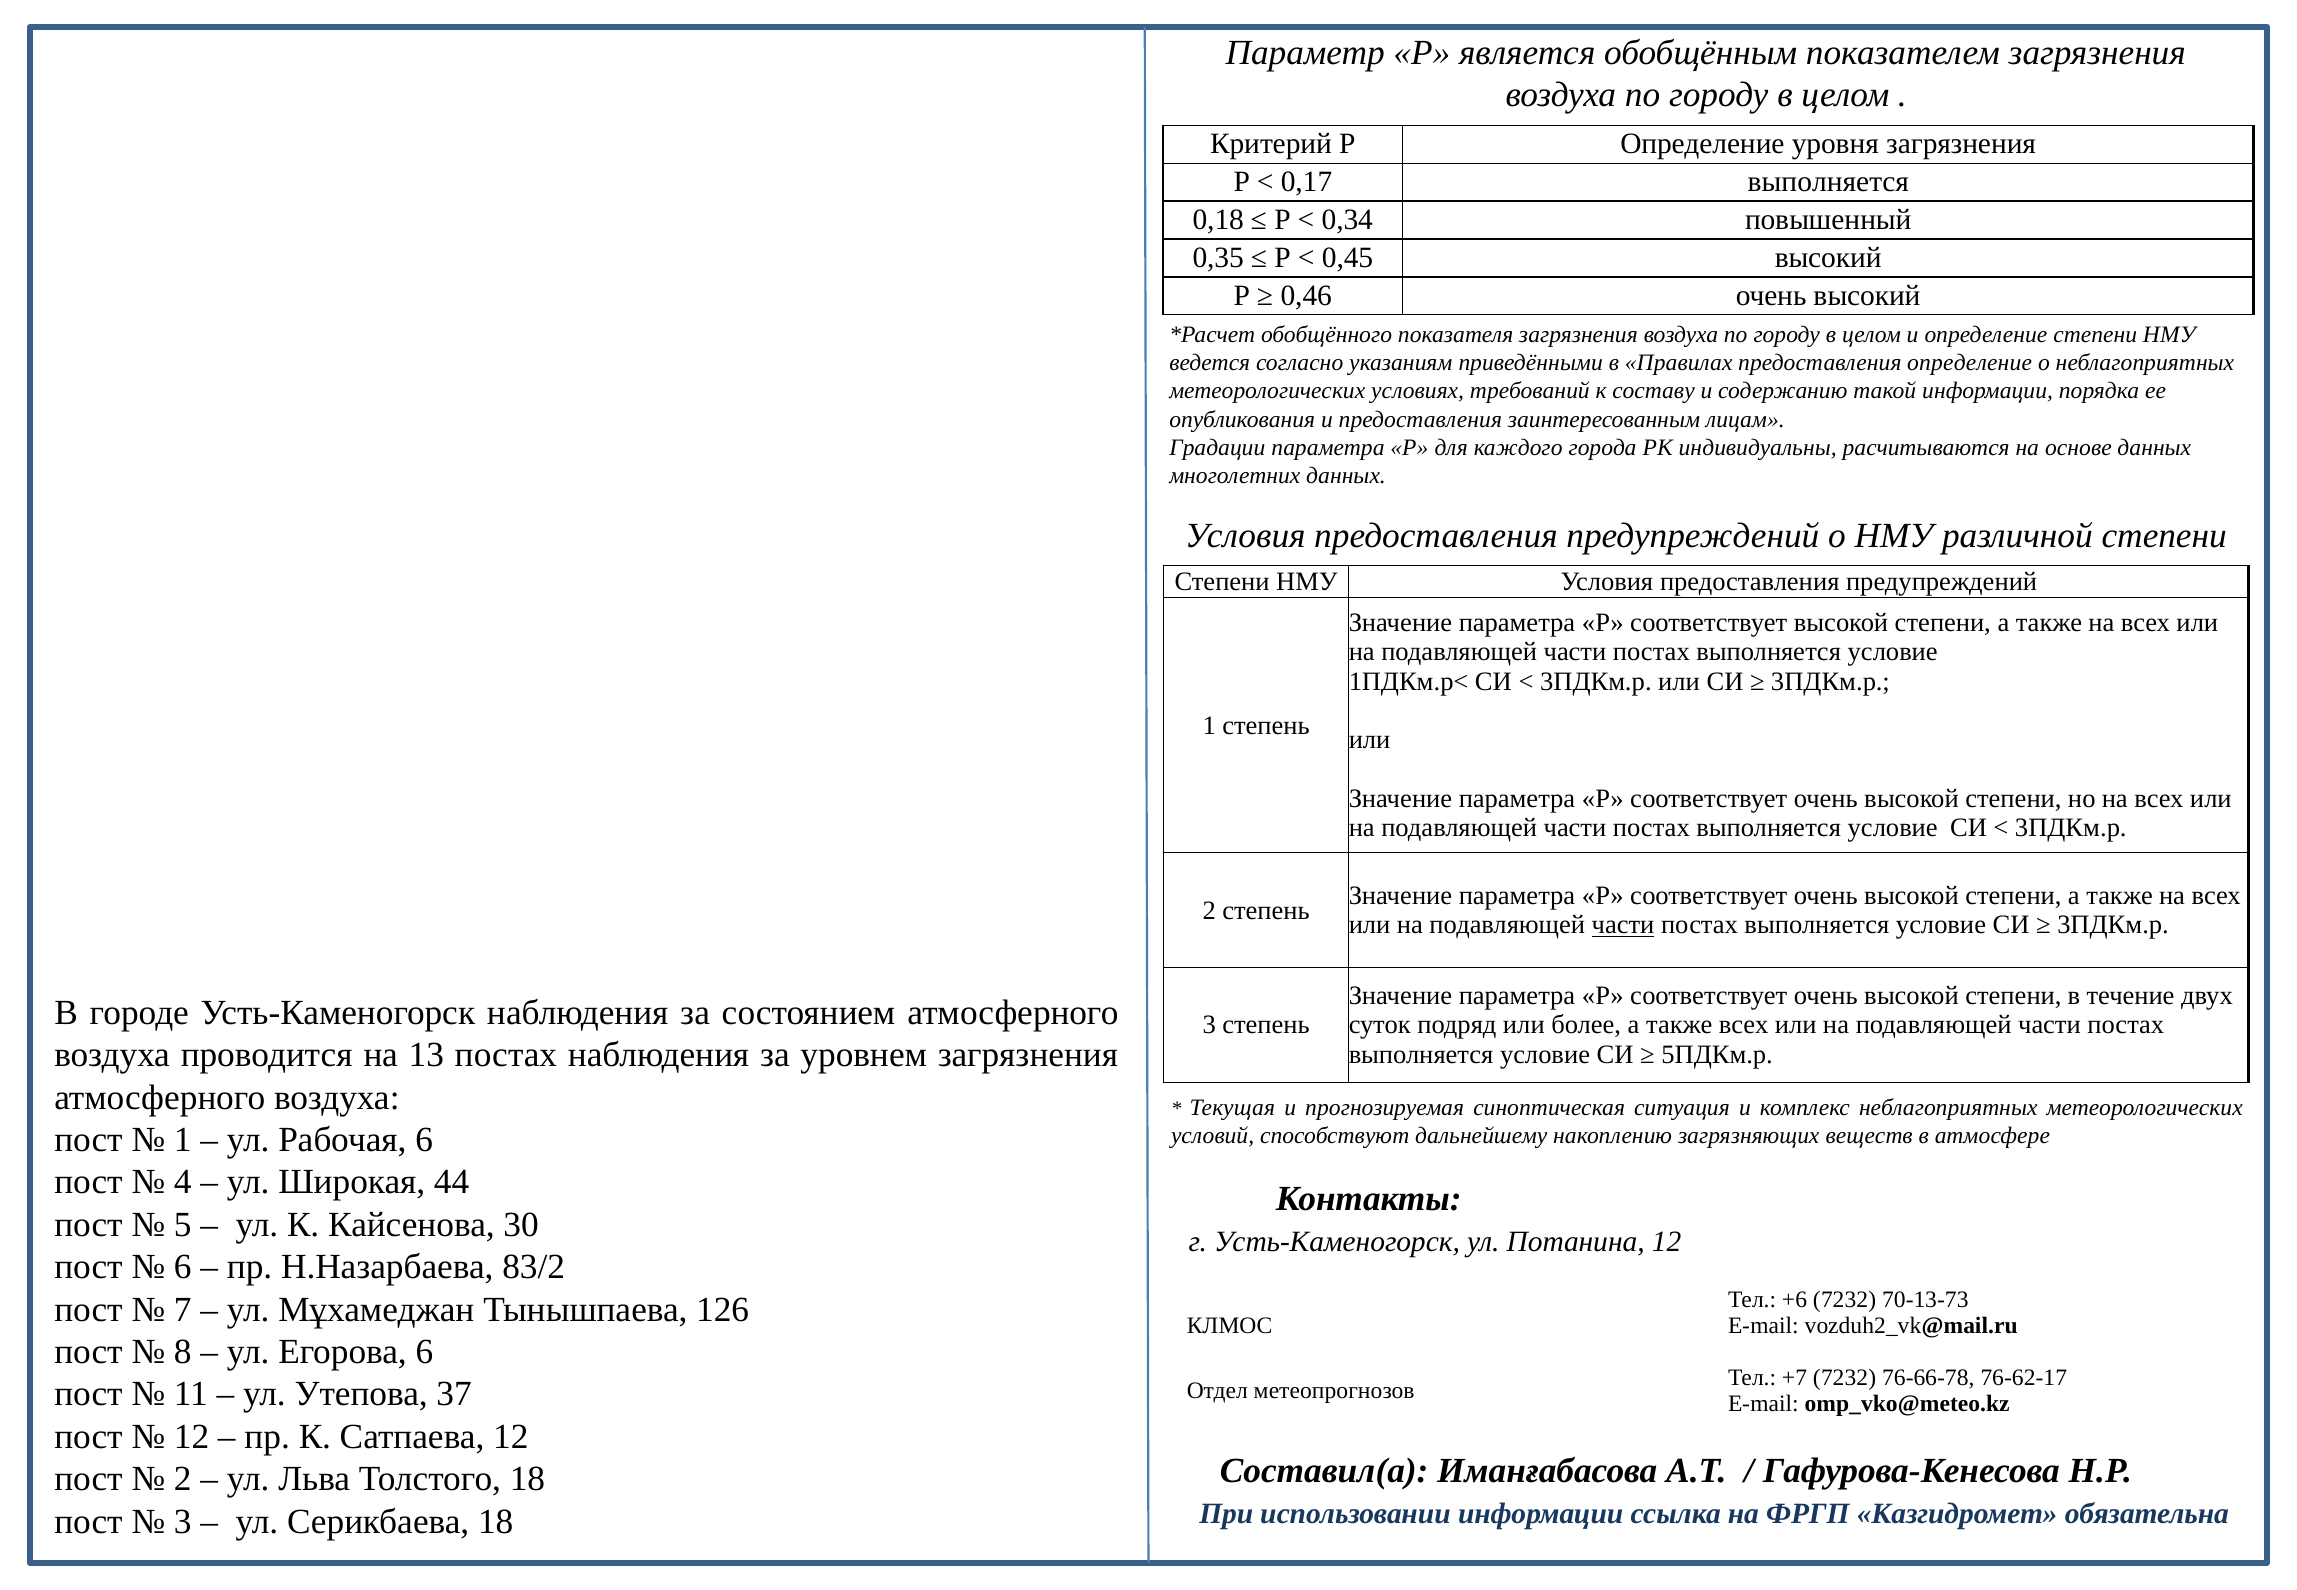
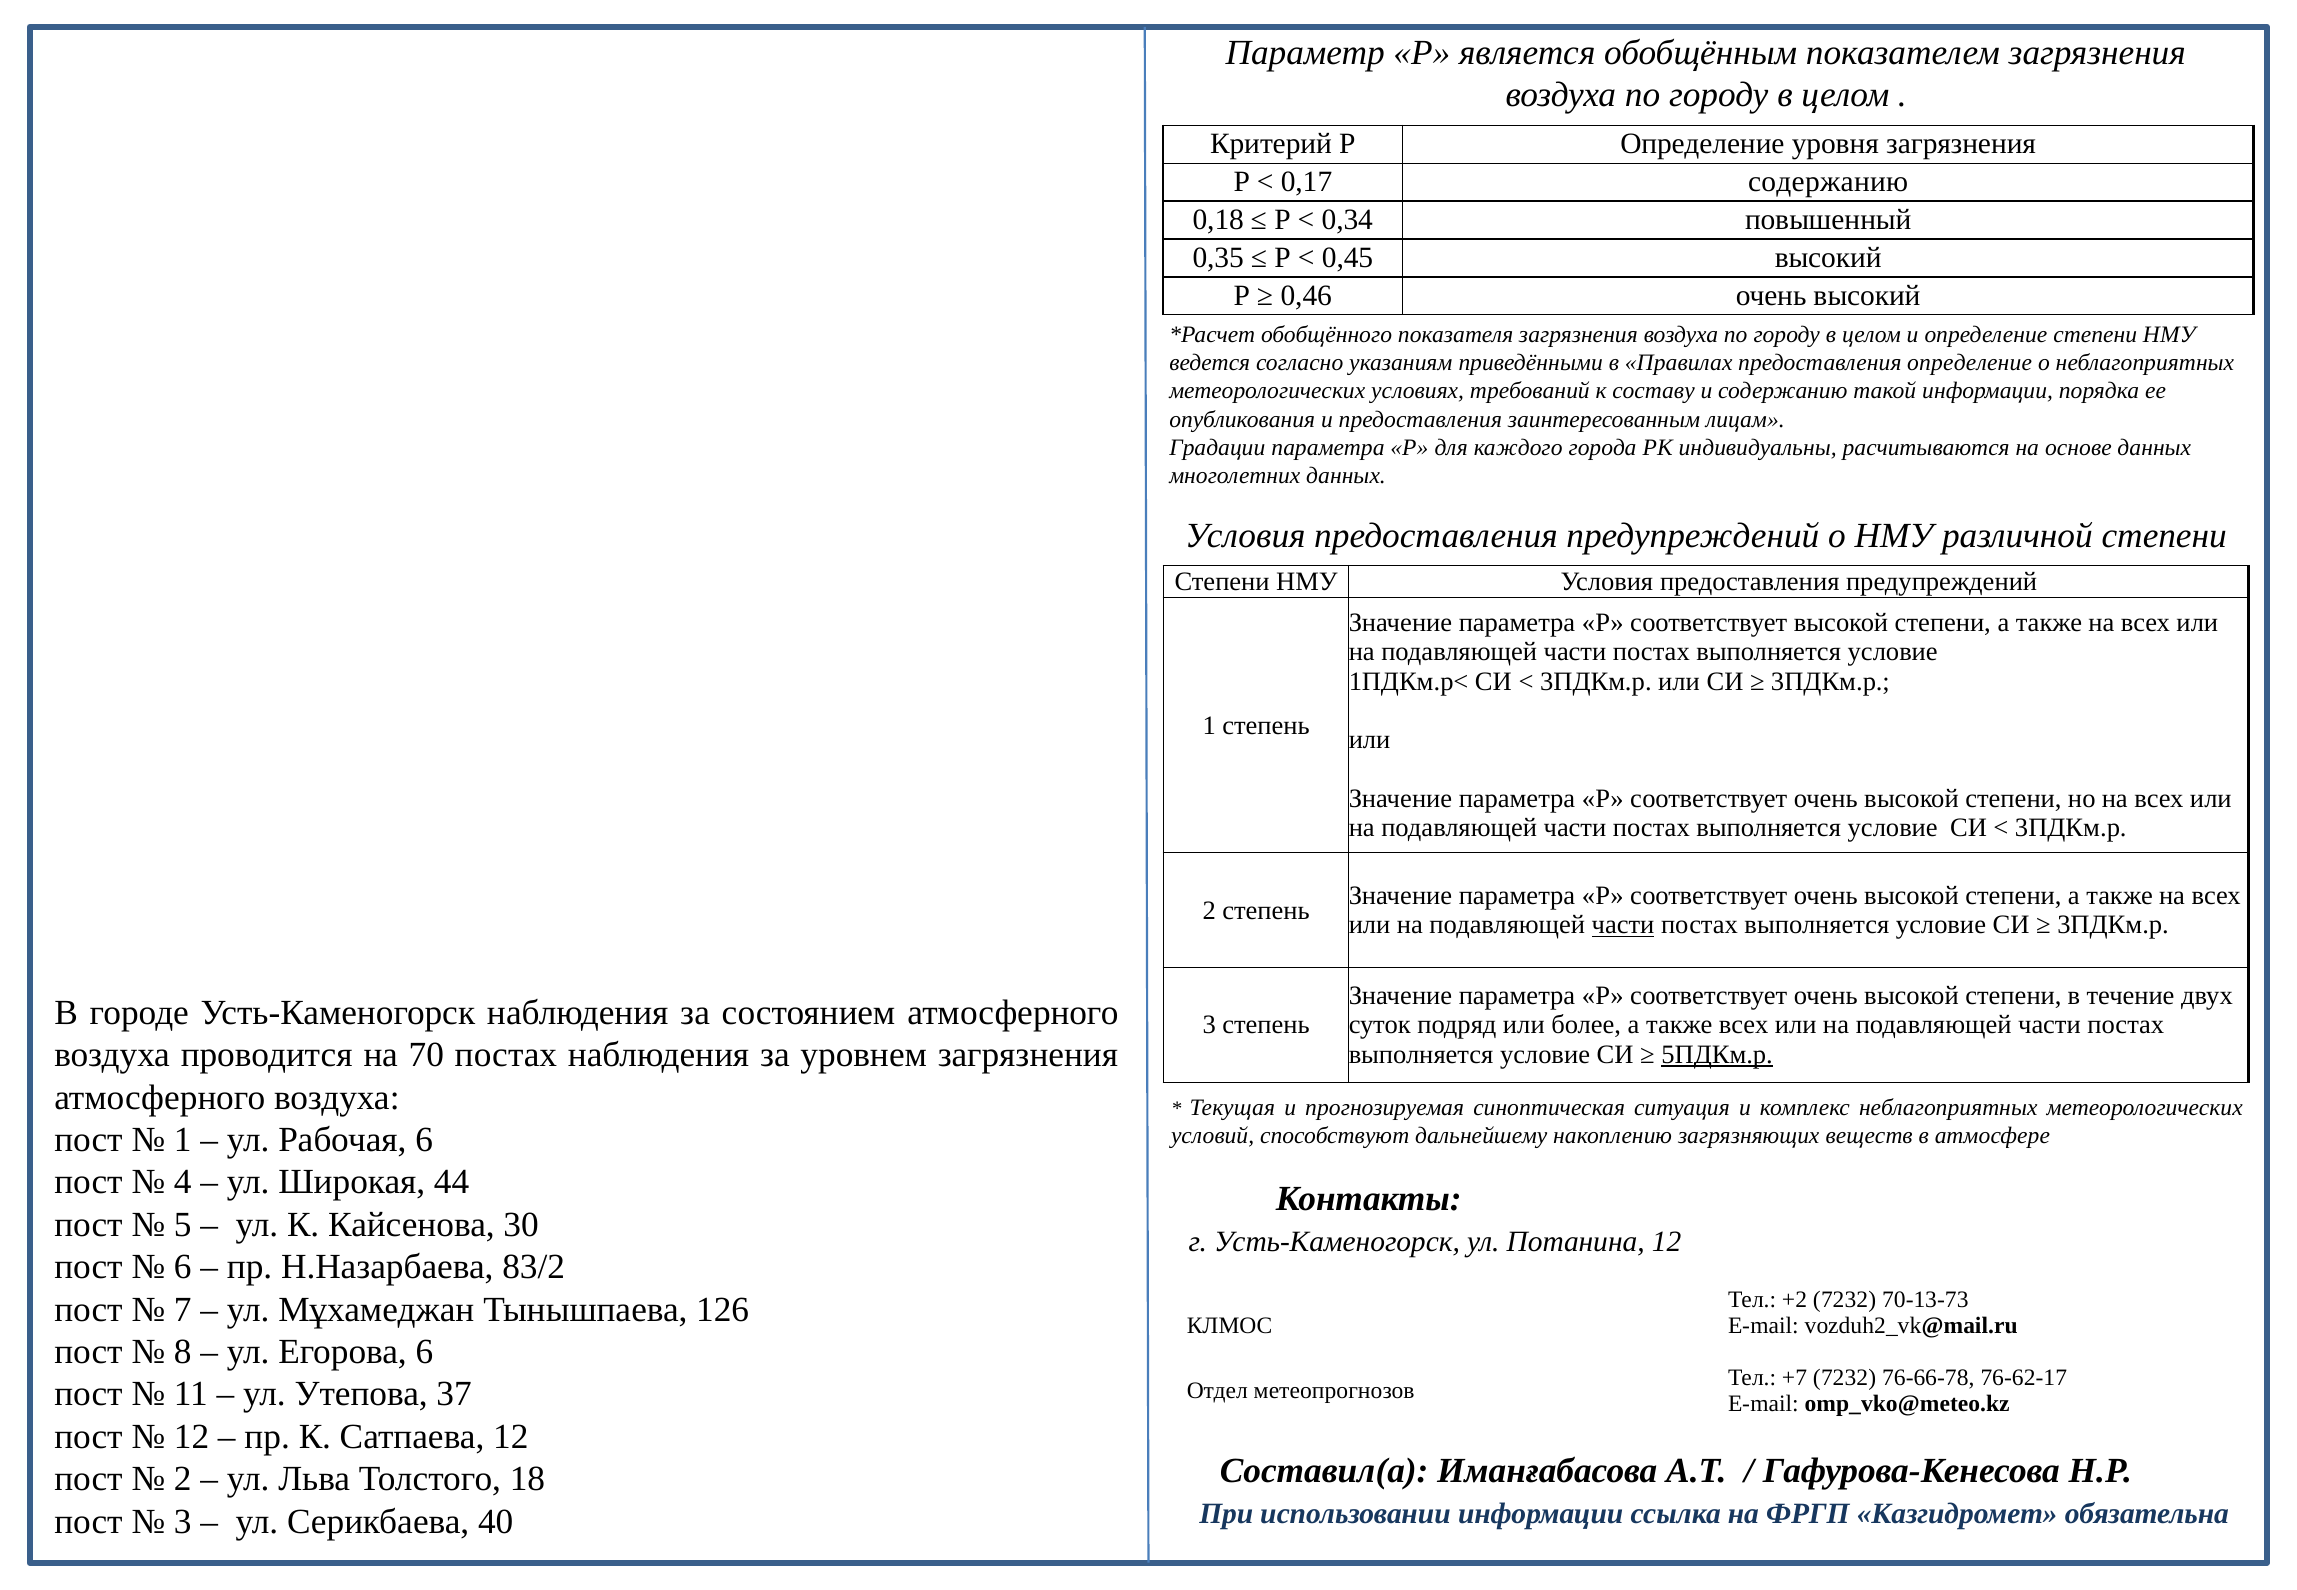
0,17 выполняется: выполняется -> содержанию
13: 13 -> 70
5ПДКм.р underline: none -> present
+6: +6 -> +2
Серикбаева 18: 18 -> 40
